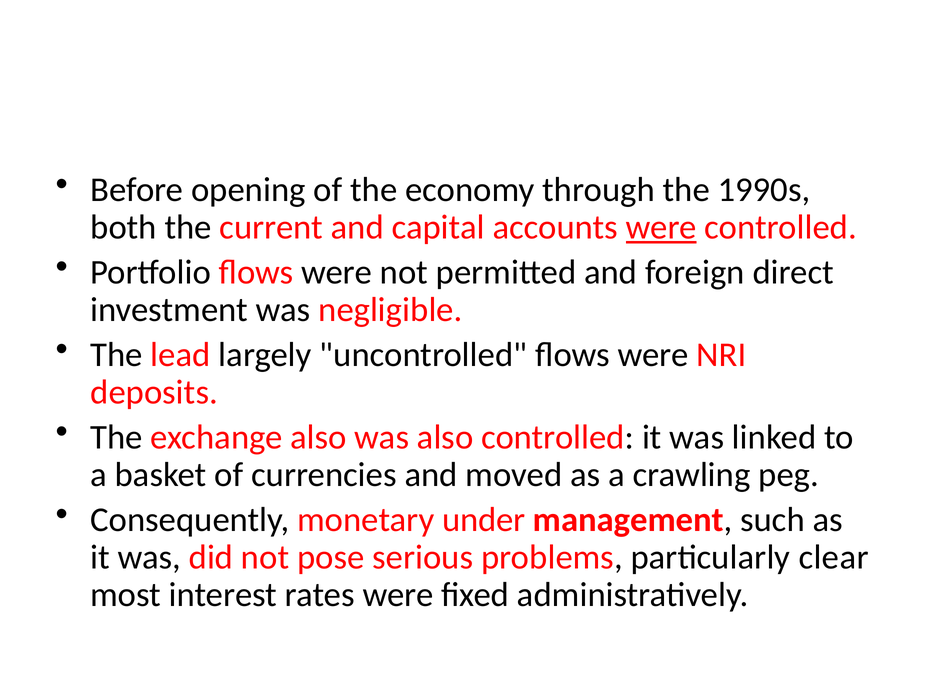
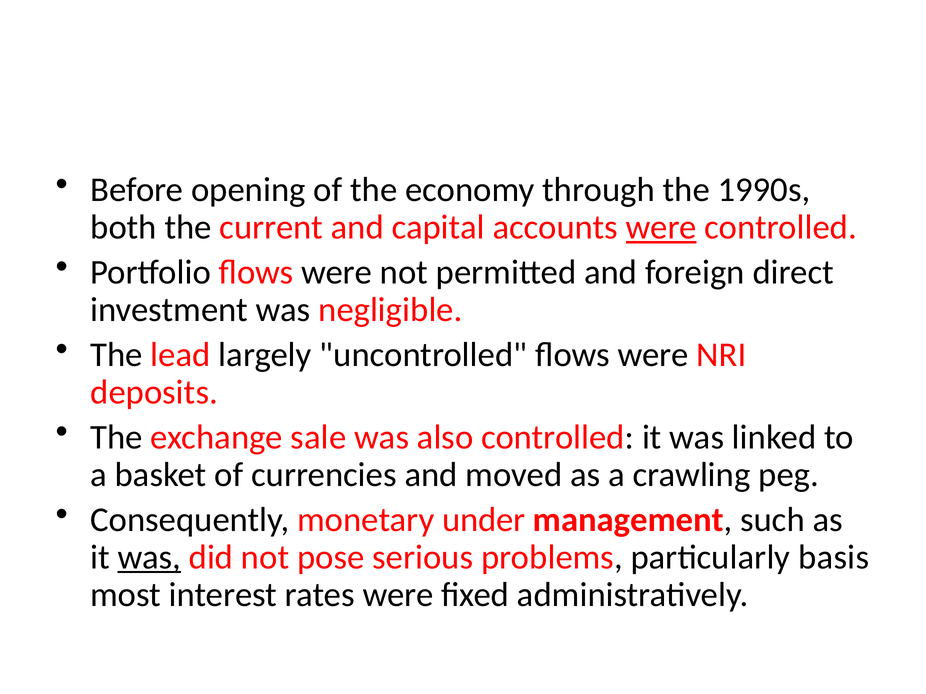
exchange also: also -> sale
was at (149, 558) underline: none -> present
clear: clear -> basis
